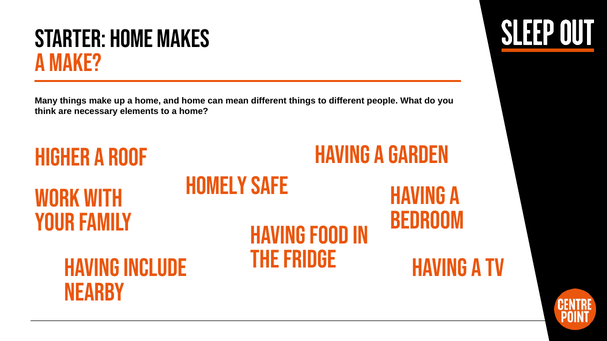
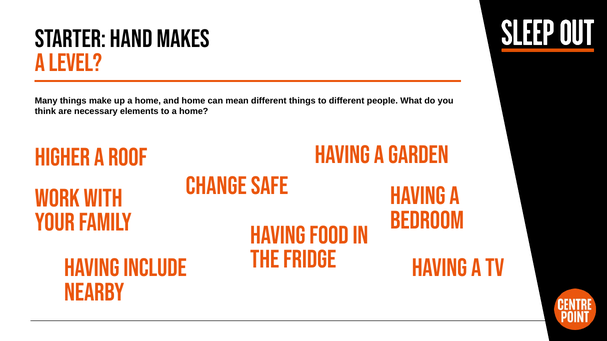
Starter Home: Home -> Hand
a make: make -> level
Homely: Homely -> Change
